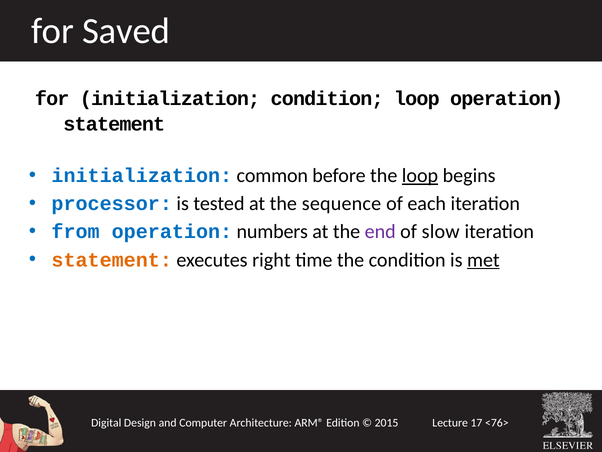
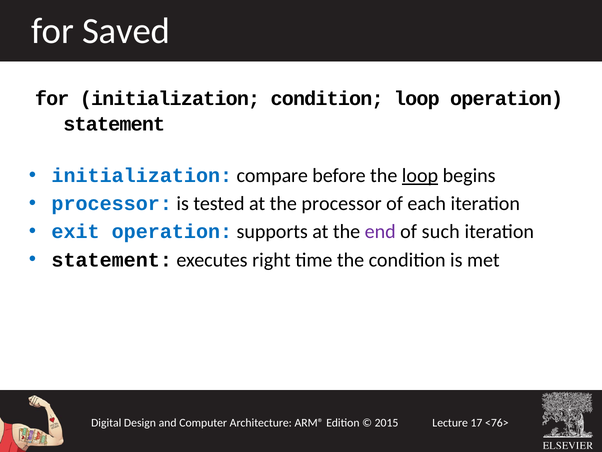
common: common -> compare
the sequence: sequence -> processor
from: from -> exit
numbers: numbers -> supports
slow: slow -> such
statement at (112, 260) colour: orange -> black
met underline: present -> none
